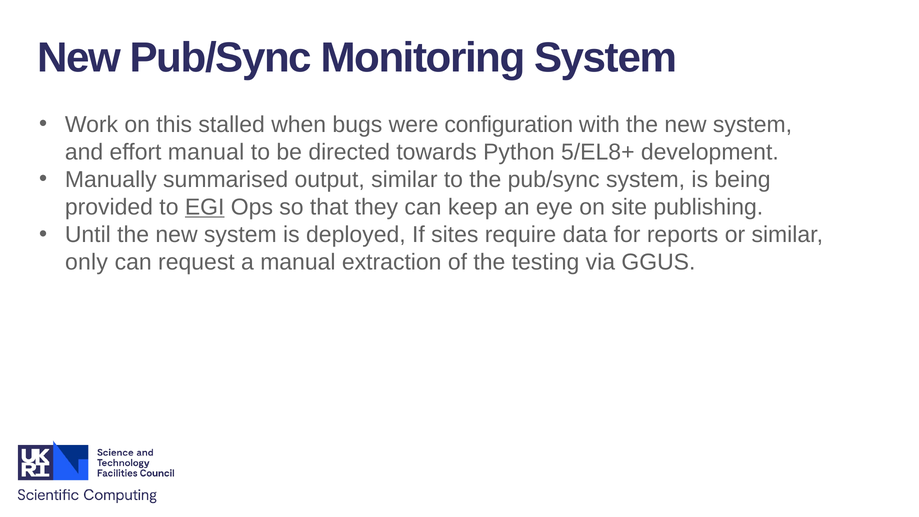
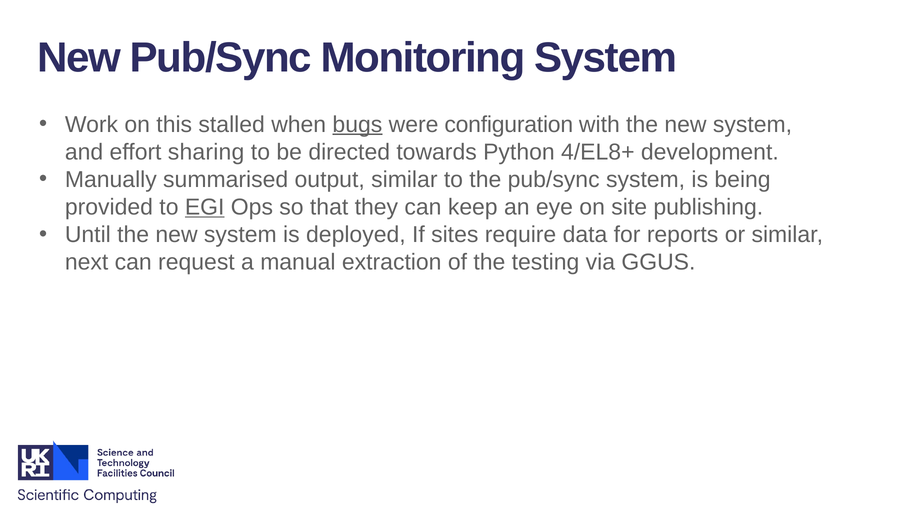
bugs underline: none -> present
effort manual: manual -> sharing
5/EL8+: 5/EL8+ -> 4/EL8+
only: only -> next
